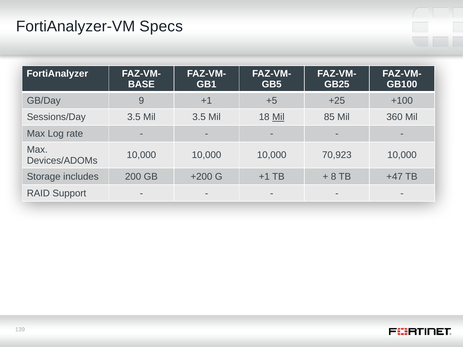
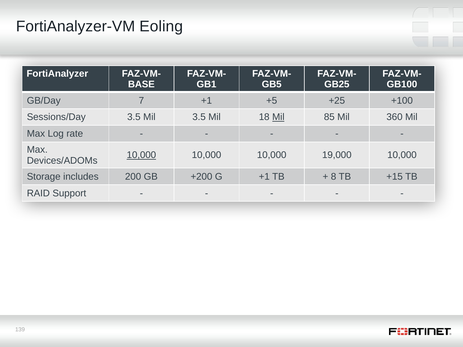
Specs: Specs -> Eoling
9: 9 -> 7
10,000 at (141, 155) underline: none -> present
70,923: 70,923 -> 19,000
+47: +47 -> +15
